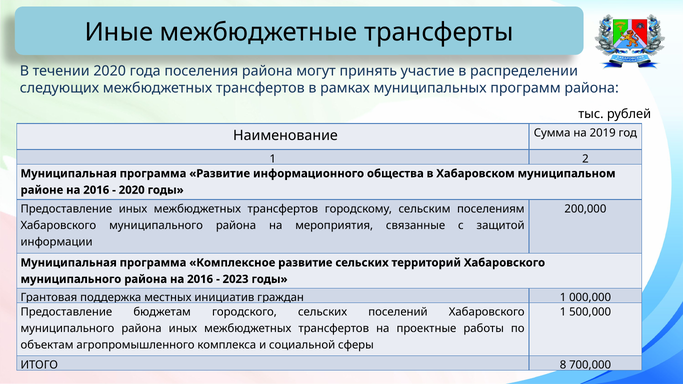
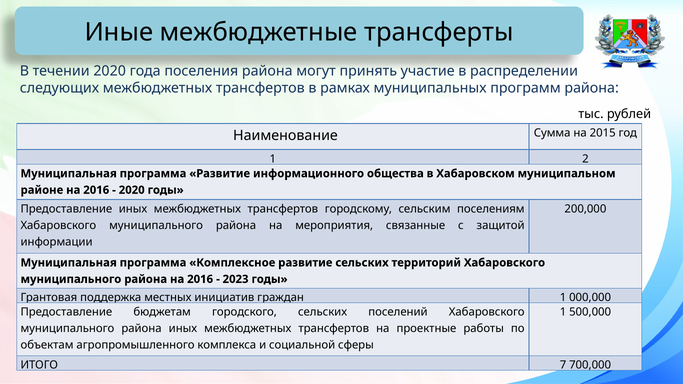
2019: 2019 -> 2015
8: 8 -> 7
